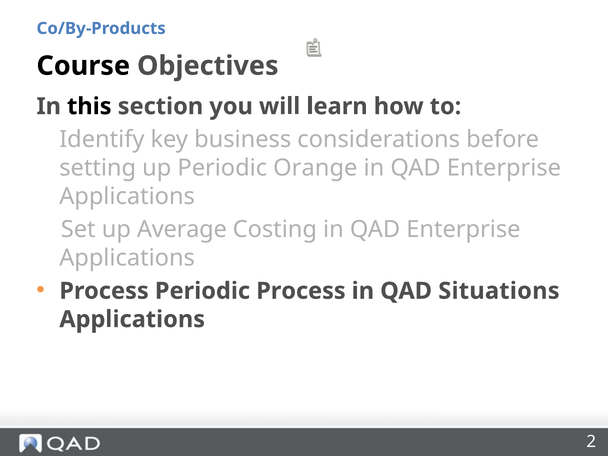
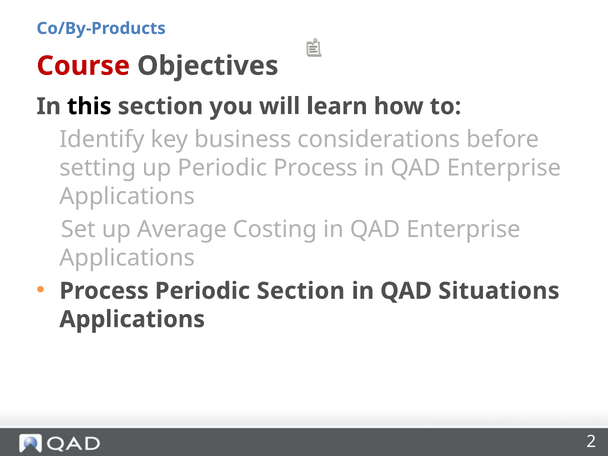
Course colour: black -> red
Periodic Orange: Orange -> Process
Periodic Process: Process -> Section
